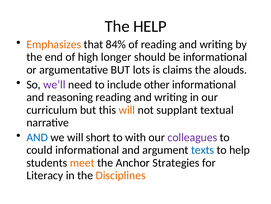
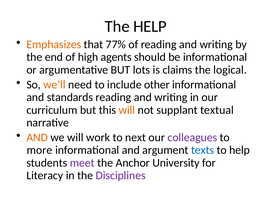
84%: 84% -> 77%
longer: longer -> agents
alouds: alouds -> logical
we’ll colour: purple -> orange
reasoning: reasoning -> standards
AND at (37, 137) colour: blue -> orange
short: short -> work
with: with -> next
could: could -> more
meet colour: orange -> purple
Strategies: Strategies -> University
Disciplines colour: orange -> purple
